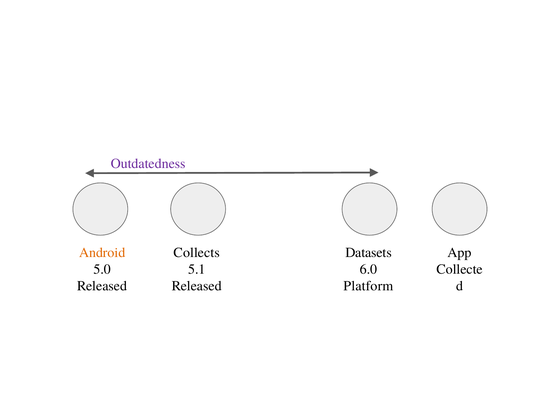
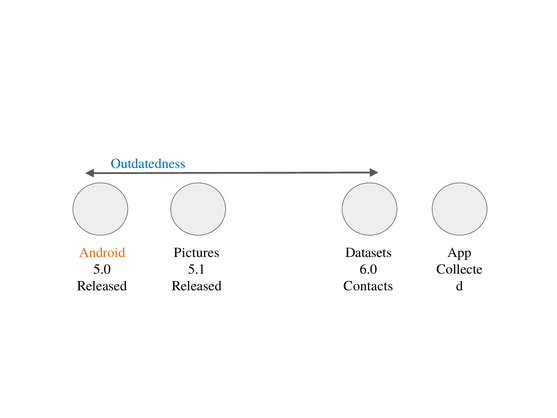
Outdatedness colour: purple -> blue
Collects: Collects -> Pictures
Platform: Platform -> Contacts
